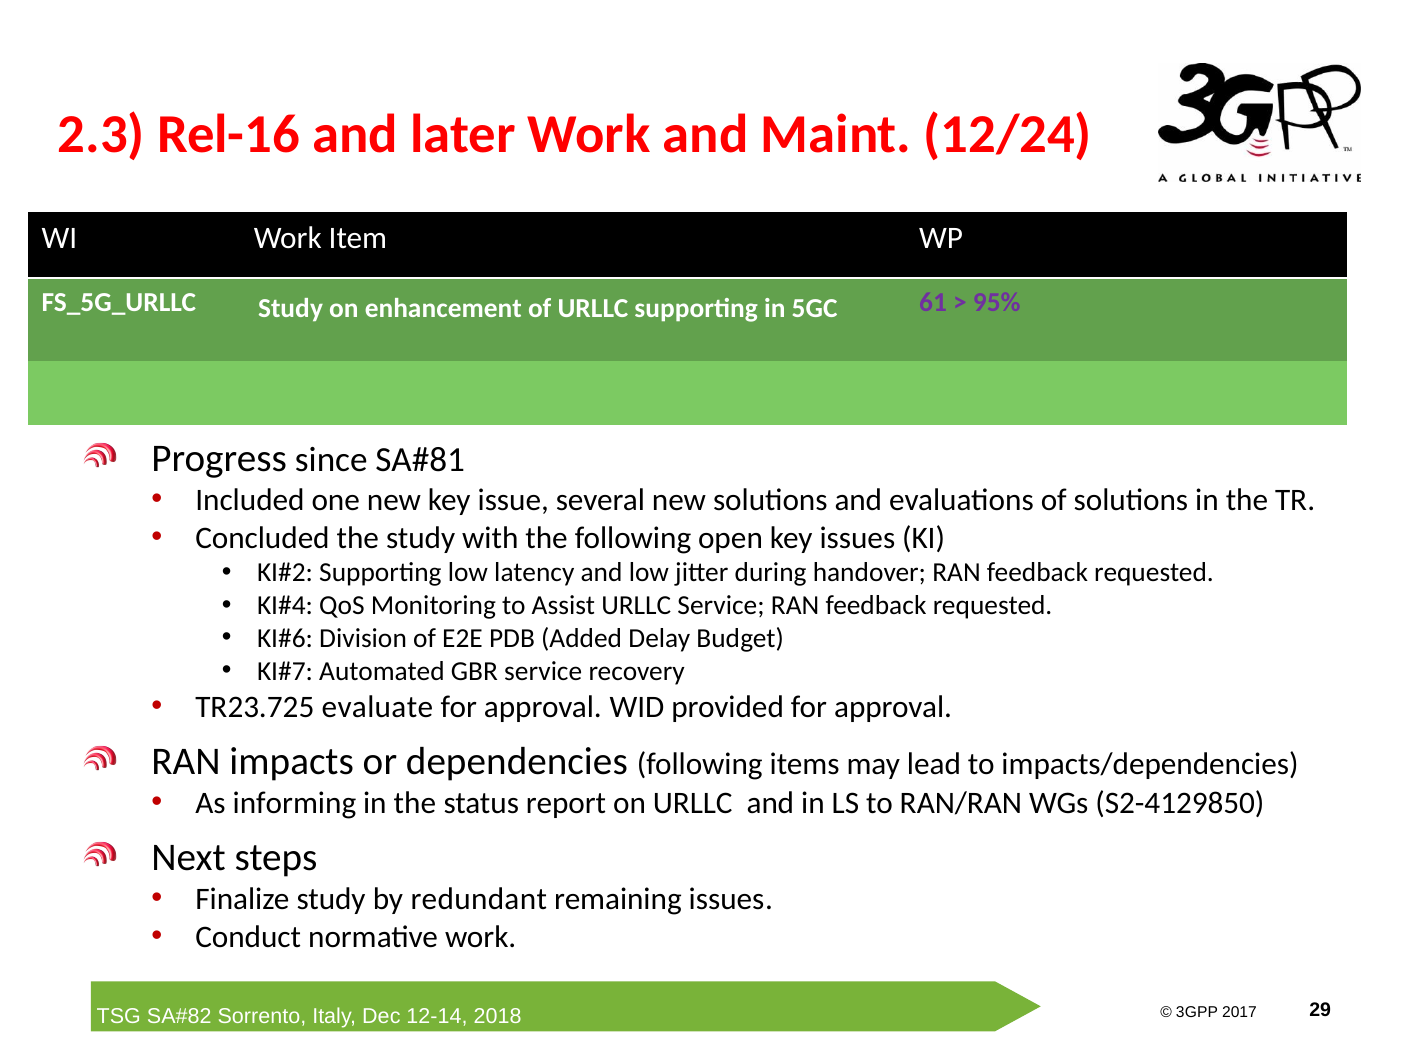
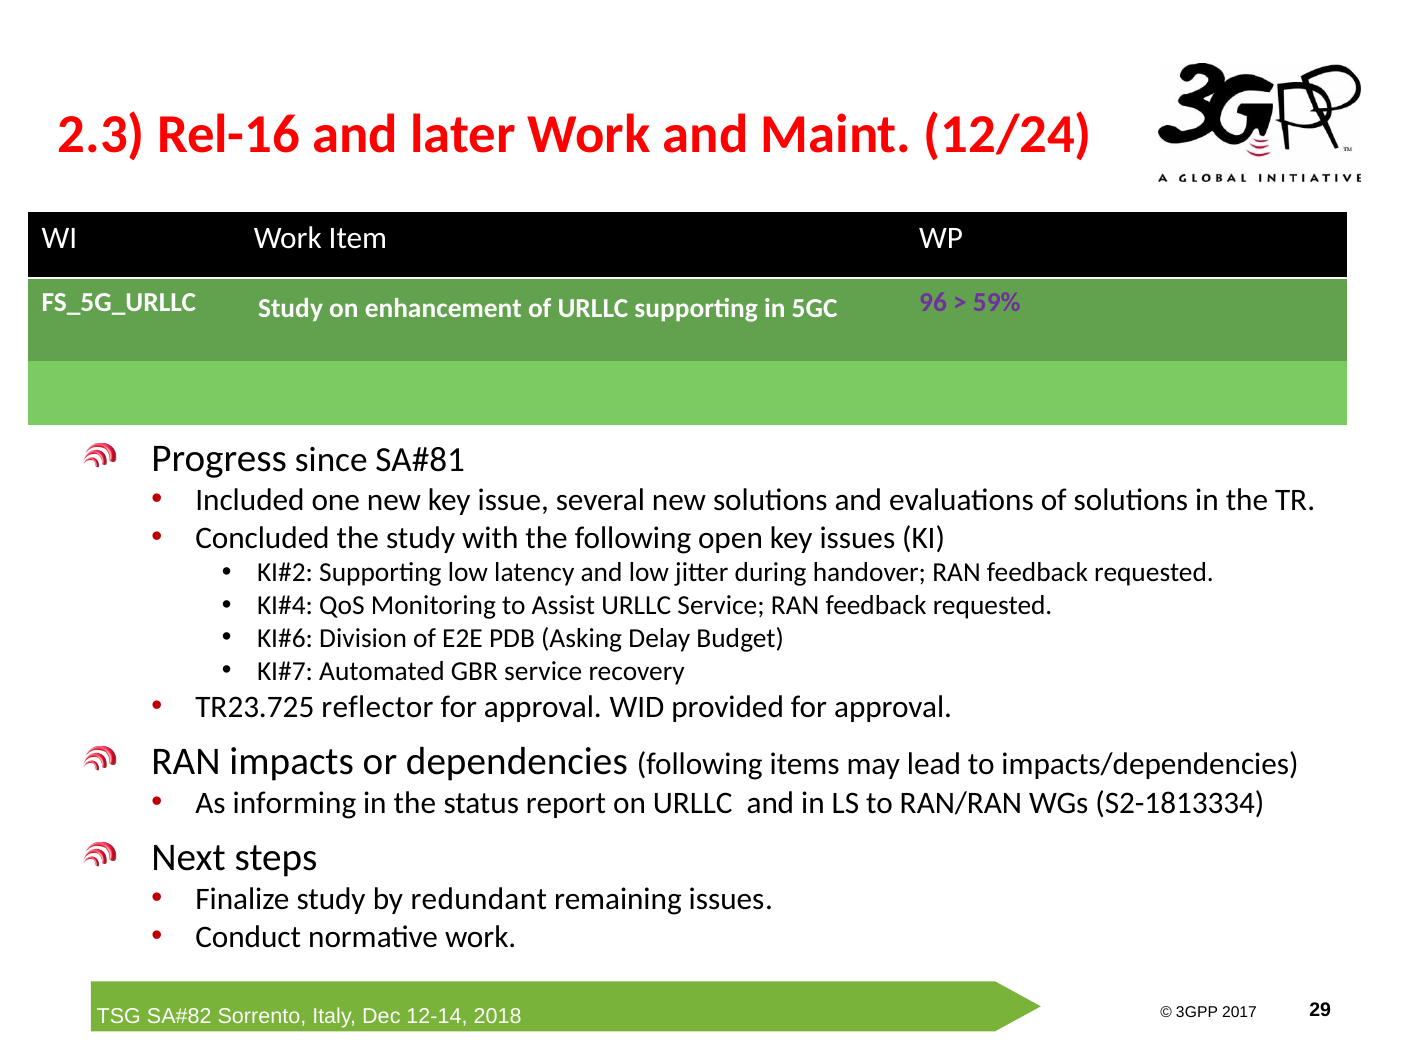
61: 61 -> 96
95%: 95% -> 59%
Added: Added -> Asking
evaluate: evaluate -> reflector
S2-4129850: S2-4129850 -> S2-1813334
